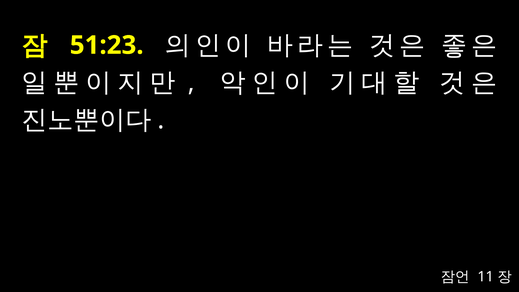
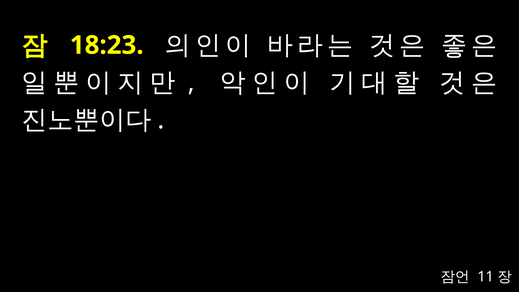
51:23: 51:23 -> 18:23
